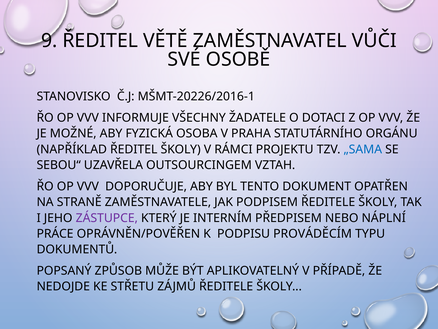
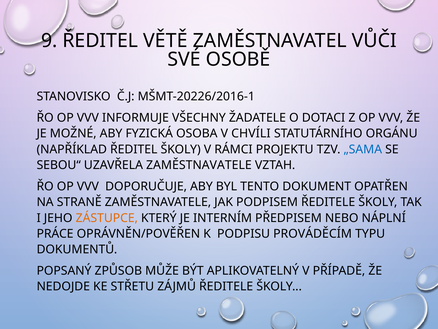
PRAHA: PRAHA -> CHVÍLI
UZAVŘELA OUTSOURCINGEM: OUTSOURCINGEM -> ZAMĚSTNAVATELE
ZÁSTUPCE colour: purple -> orange
